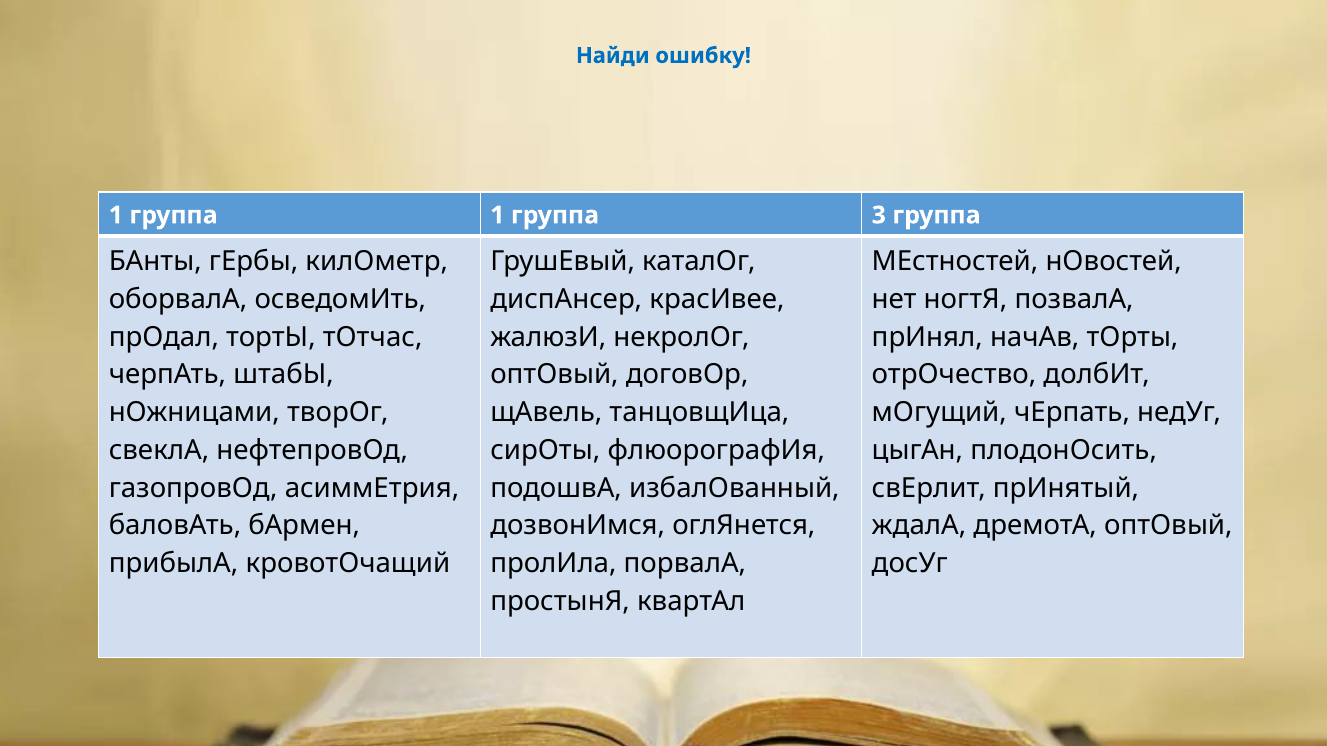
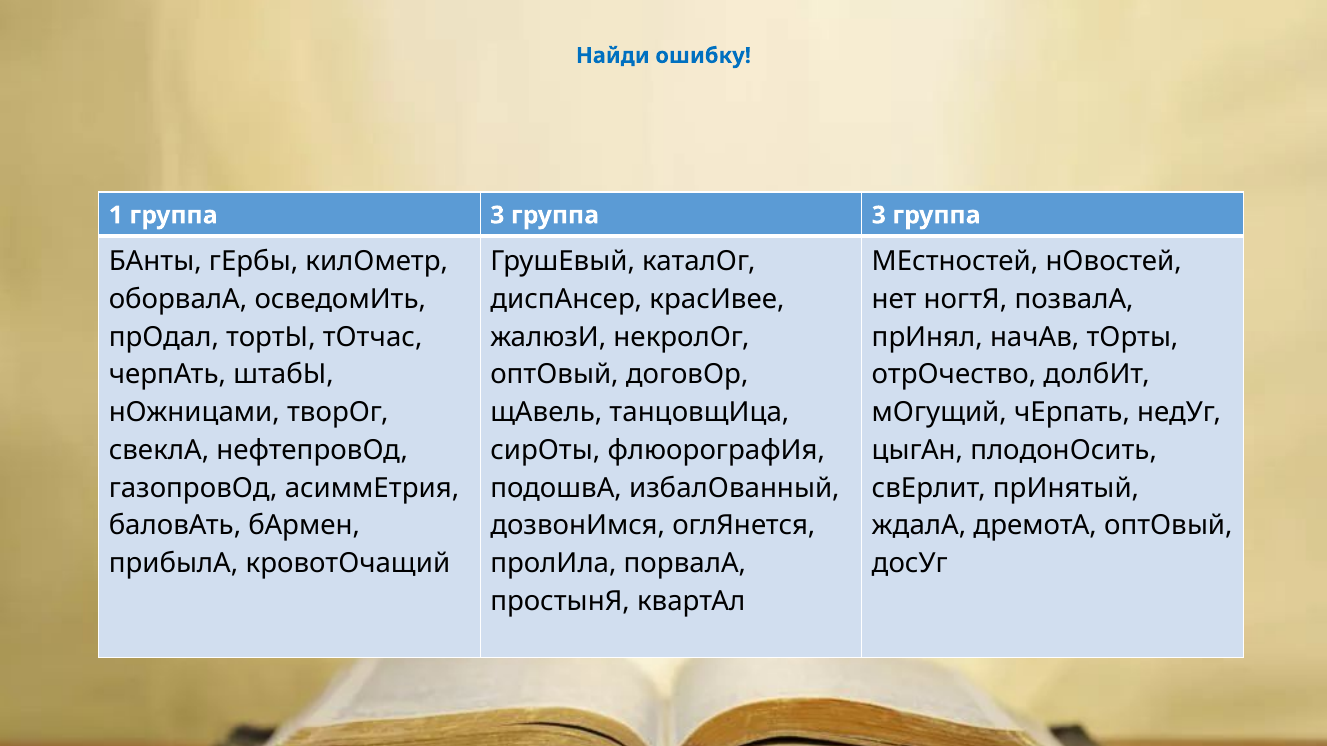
1 группа 1: 1 -> 3
